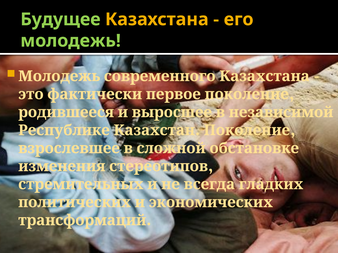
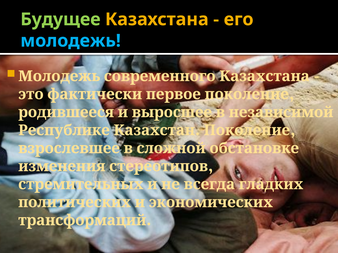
молодежь colour: light green -> light blue
